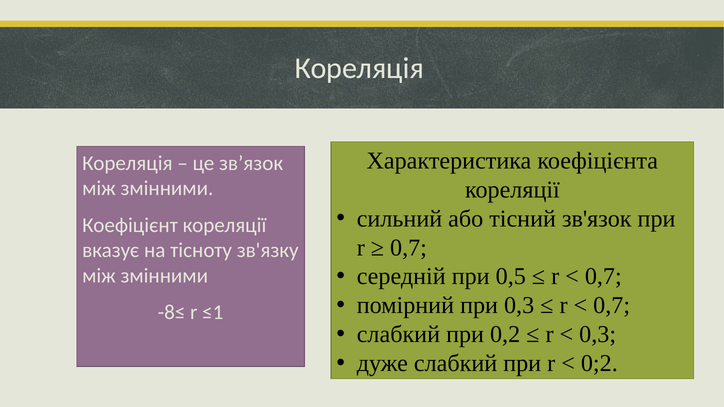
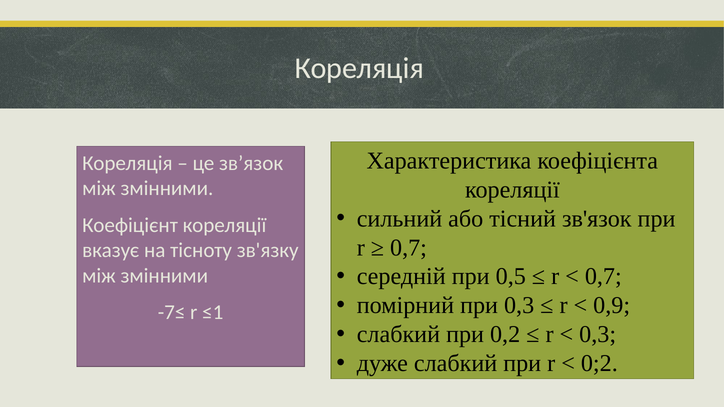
0,7 at (612, 306): 0,7 -> 0,9
-8≤: -8≤ -> -7≤
